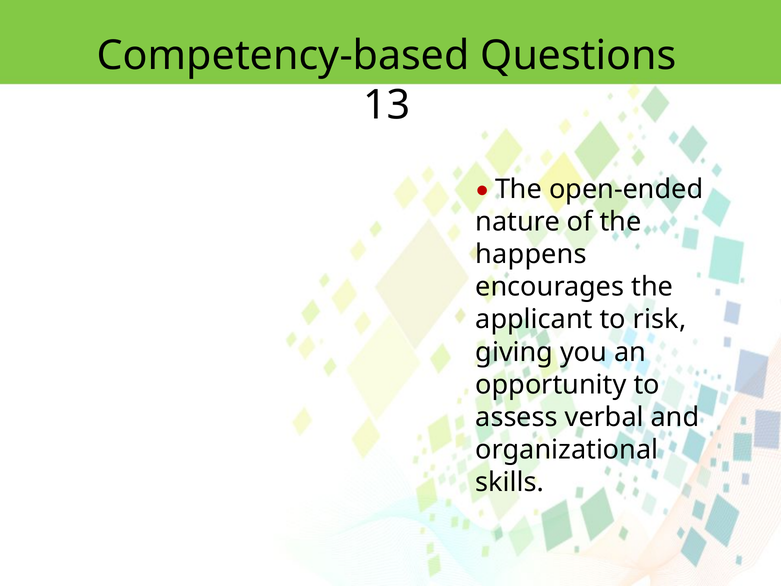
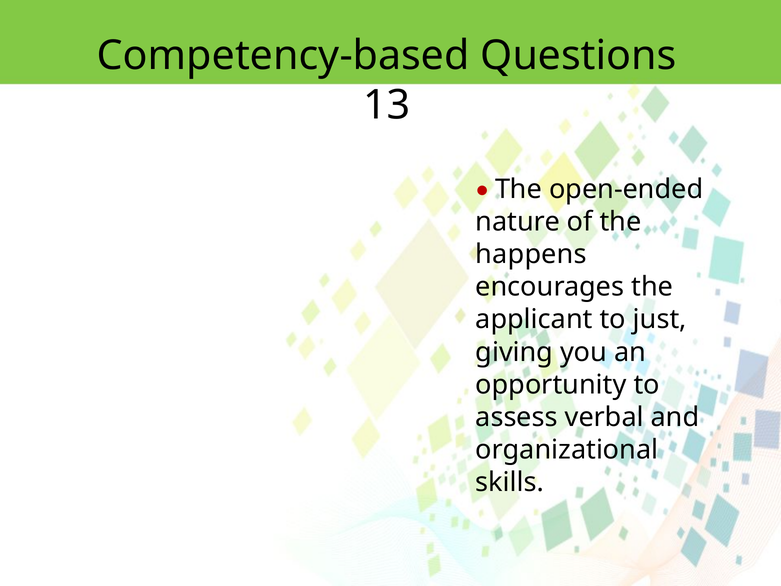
risk: risk -> just
